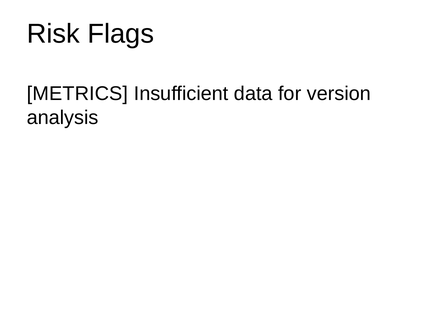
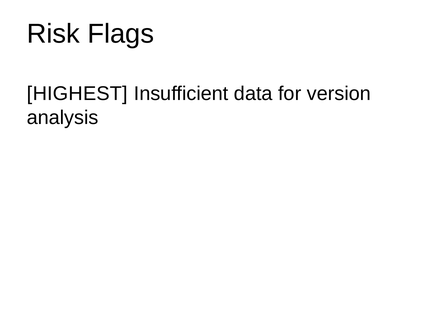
METRICS: METRICS -> HIGHEST
